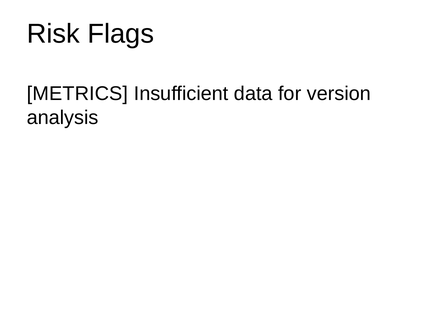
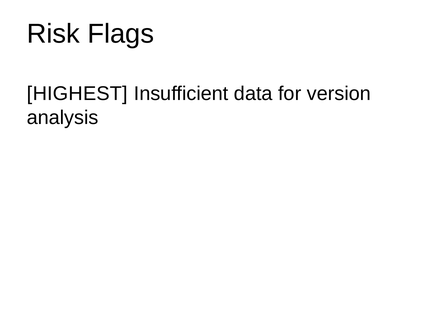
METRICS: METRICS -> HIGHEST
